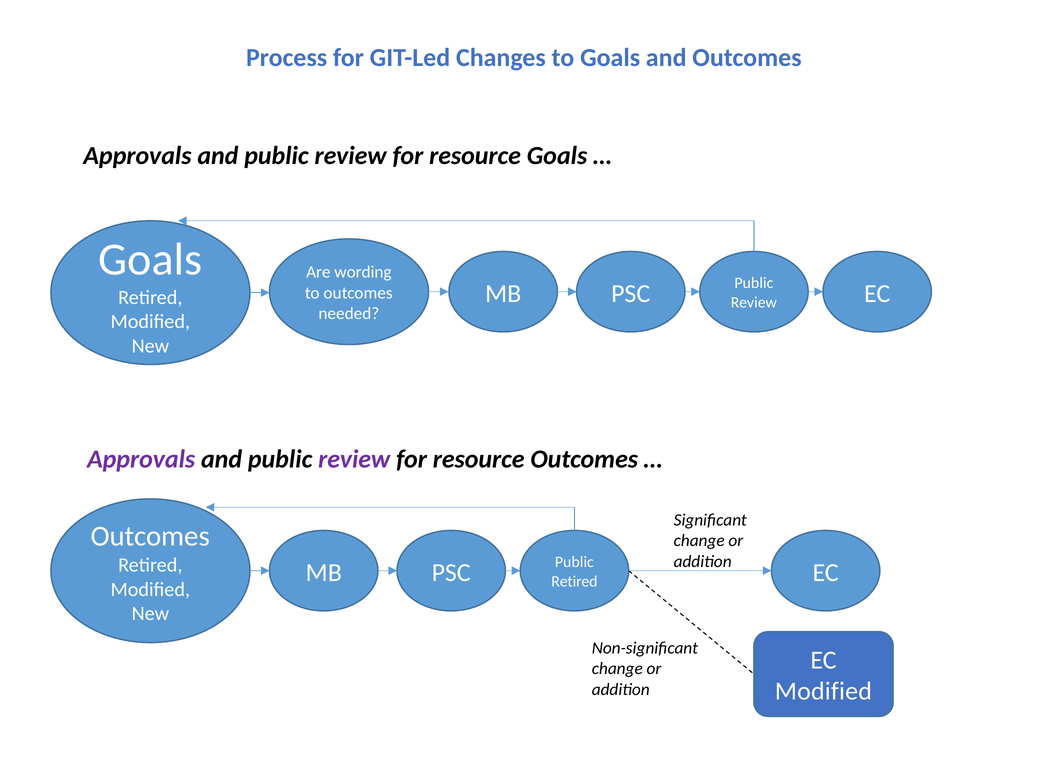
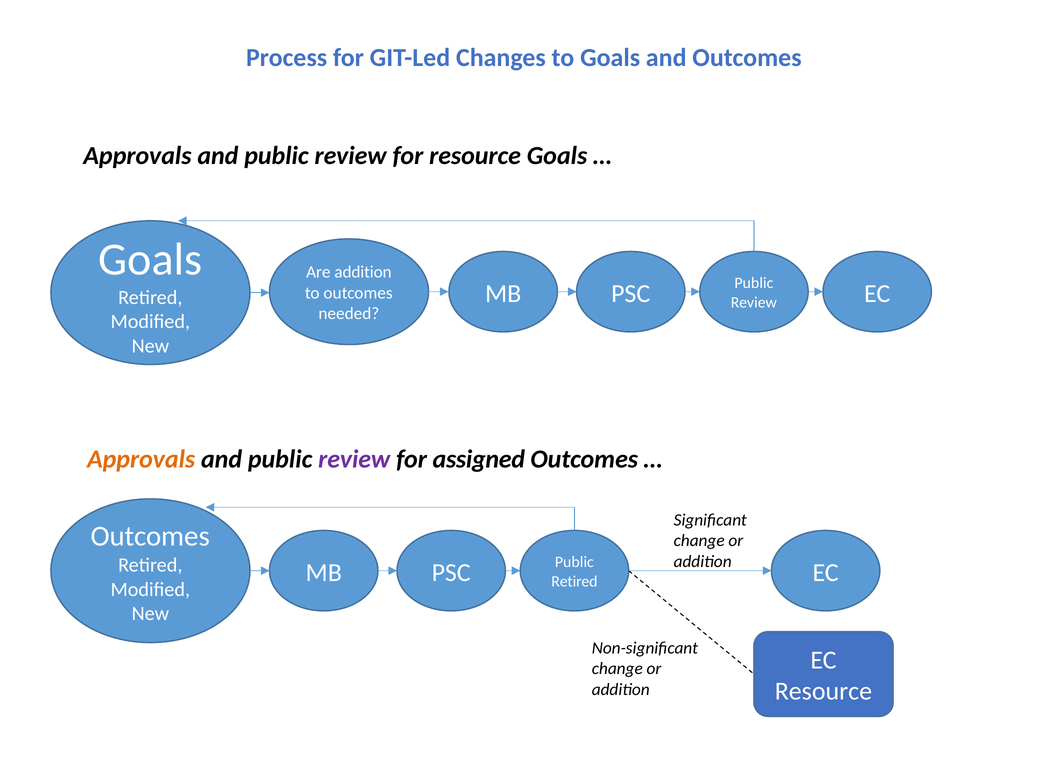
Are wording: wording -> addition
Approvals at (141, 460) colour: purple -> orange
resource at (479, 460): resource -> assigned
Modified at (823, 692): Modified -> Resource
